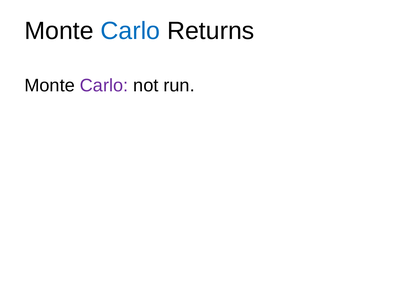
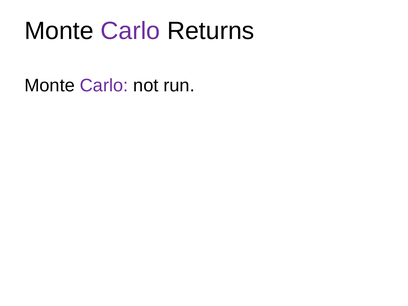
Carlo at (130, 31) colour: blue -> purple
